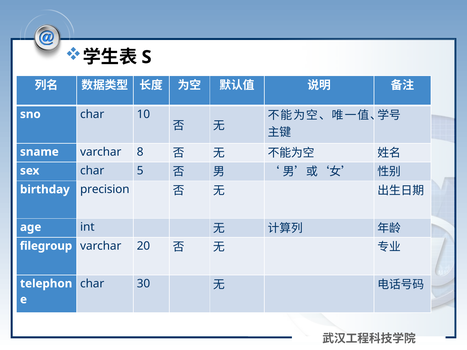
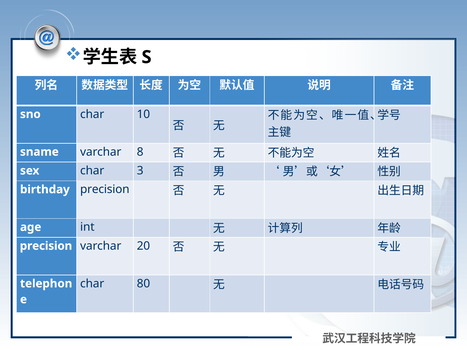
5: 5 -> 3
filegroup at (46, 246): filegroup -> precision
30: 30 -> 80
